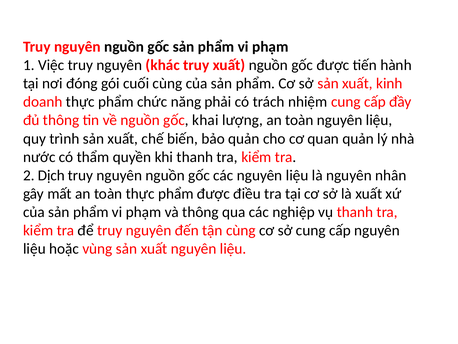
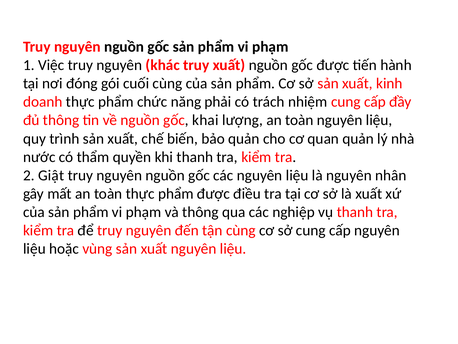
Dịch: Dịch -> Giật
